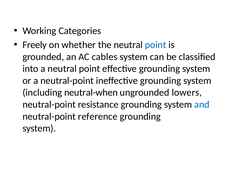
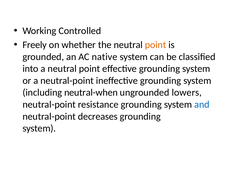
Categories: Categories -> Controlled
point at (156, 45) colour: blue -> orange
cables: cables -> native
reference: reference -> decreases
